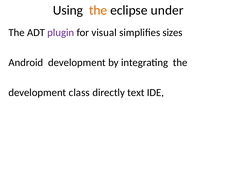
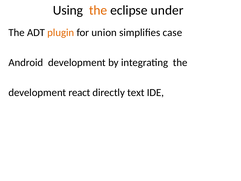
plugin colour: purple -> orange
visual: visual -> union
sizes: sizes -> case
class: class -> react
